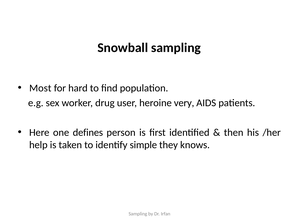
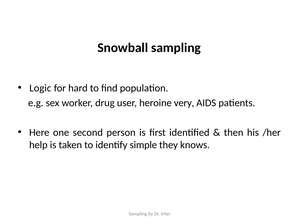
Most: Most -> Logic
defines: defines -> second
